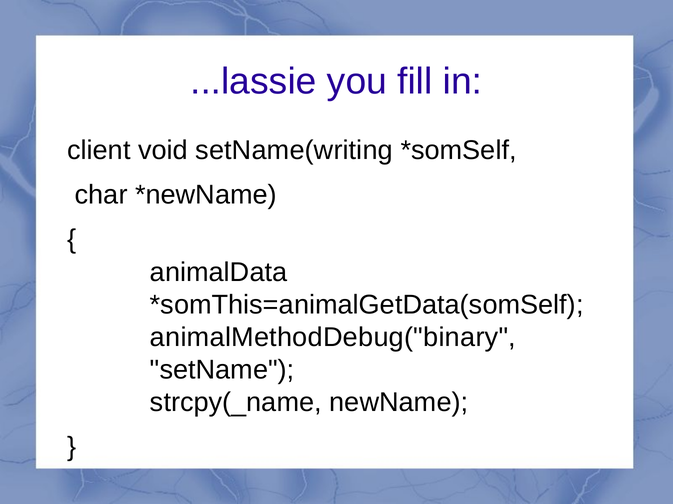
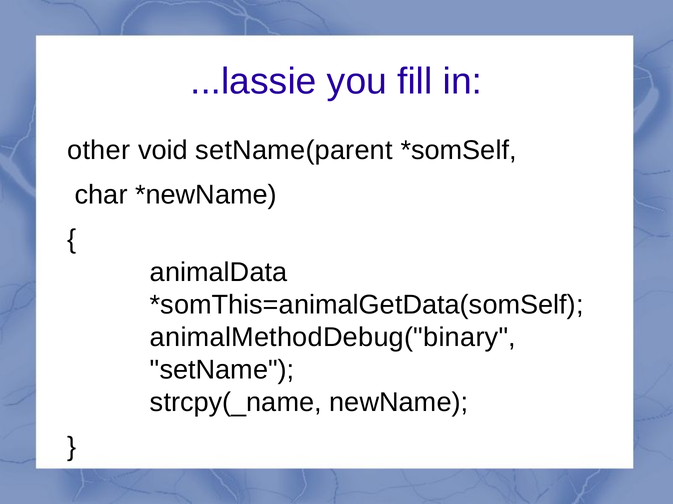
client: client -> other
setName(writing: setName(writing -> setName(parent
